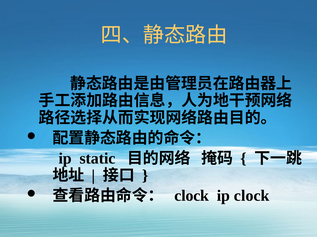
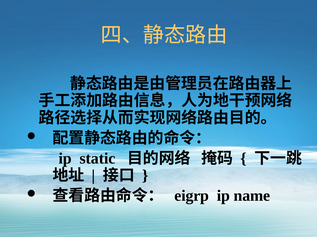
clock at (192, 196): clock -> eigrp
ip clock: clock -> name
